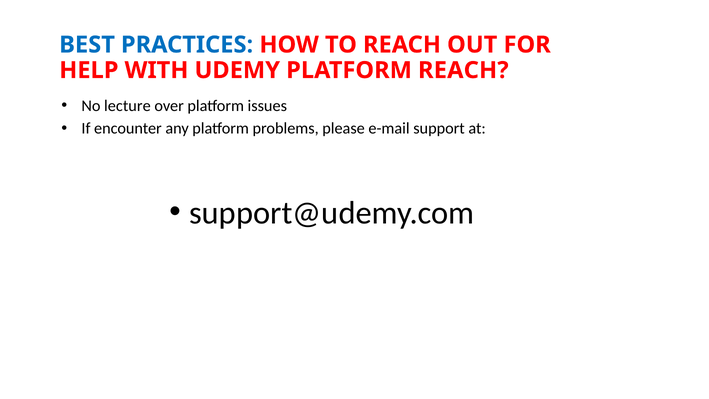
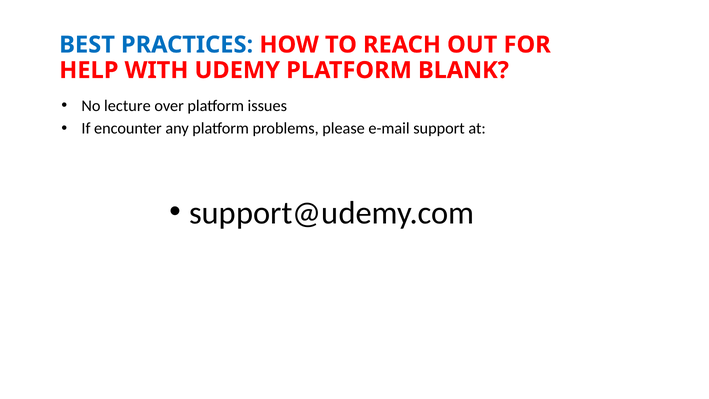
PLATFORM REACH: REACH -> BLANK
